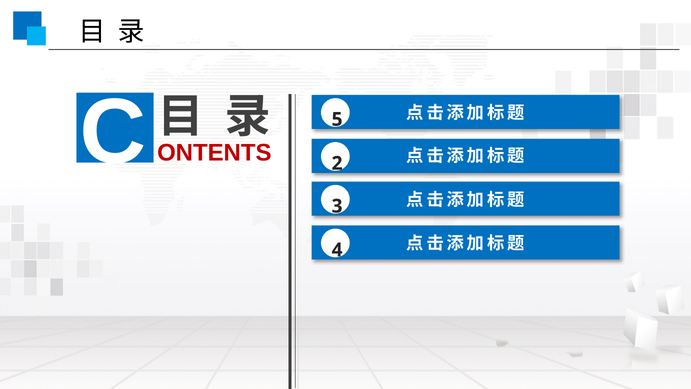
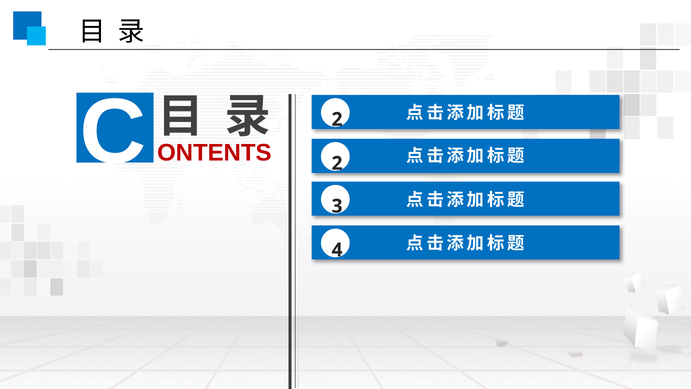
C 5: 5 -> 2
